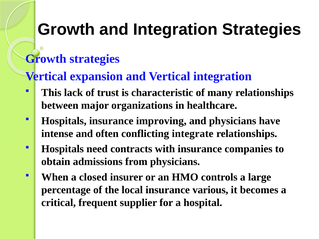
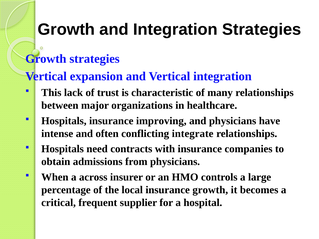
closed: closed -> across
insurance various: various -> growth
